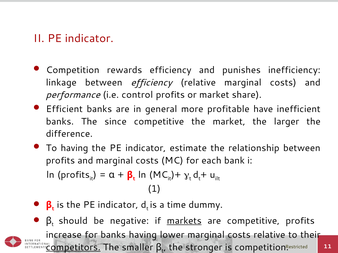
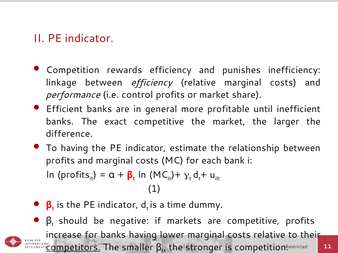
have: have -> until
since: since -> exact
markets underline: present -> none
